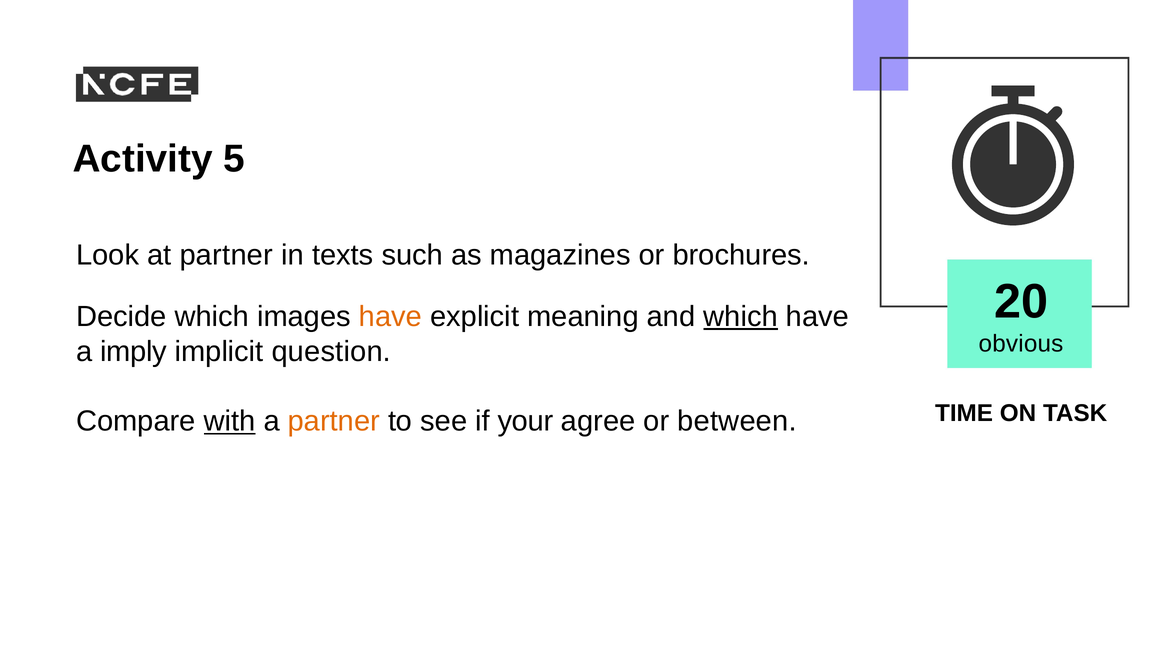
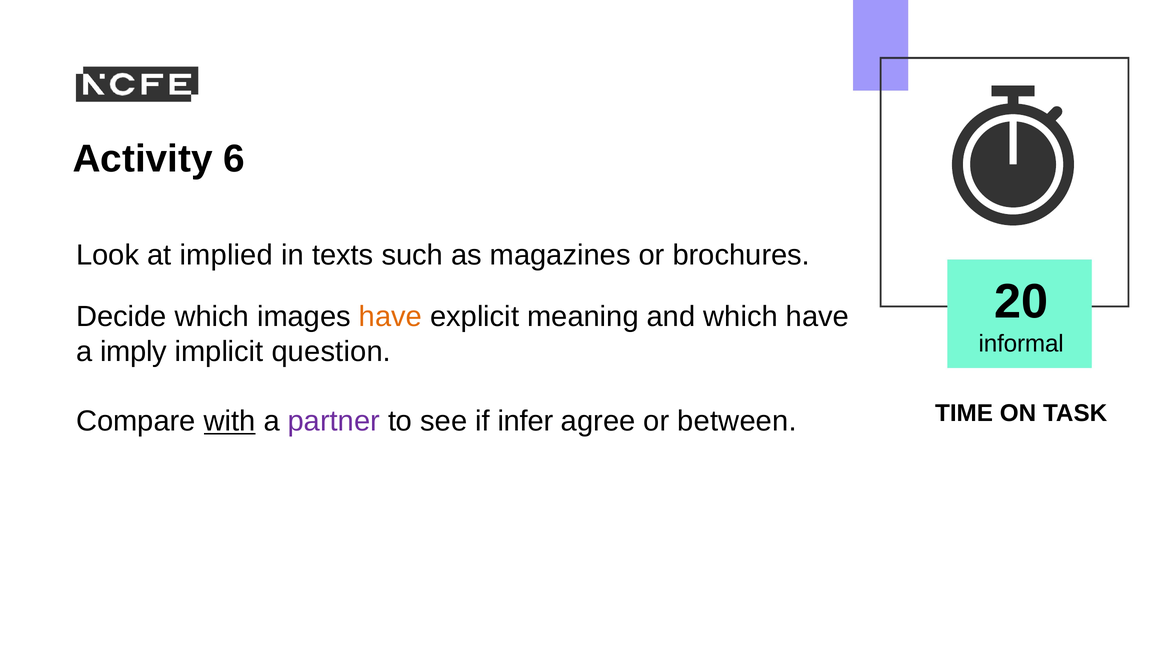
5: 5 -> 6
at partner: partner -> implied
which at (741, 316) underline: present -> none
obvious: obvious -> informal
partner at (334, 421) colour: orange -> purple
your: your -> infer
